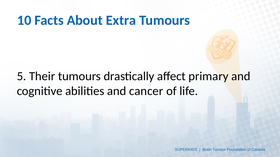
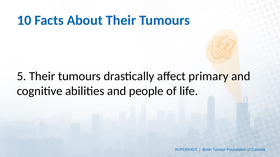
About Extra: Extra -> Their
cancer: cancer -> people
